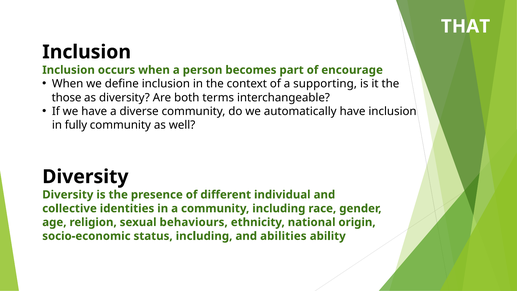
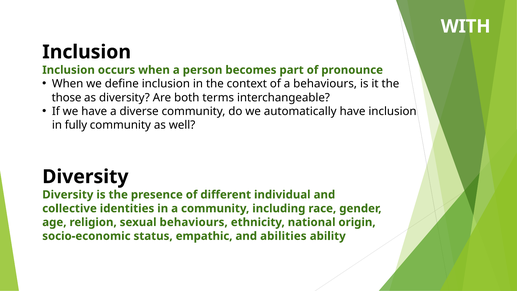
THAT: THAT -> WITH
encourage: encourage -> pronounce
a supporting: supporting -> behaviours
status including: including -> empathic
